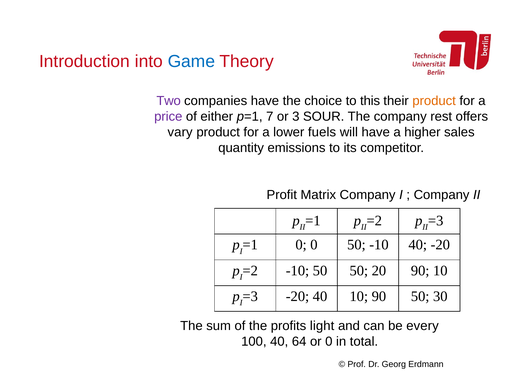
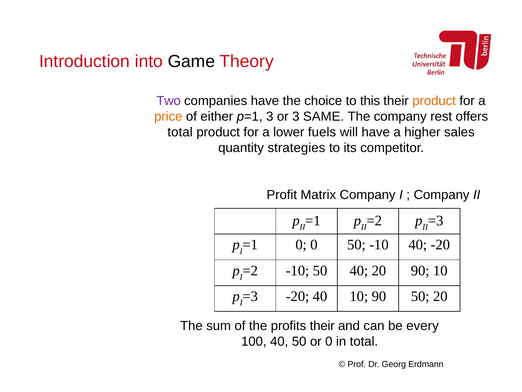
Game colour: blue -> black
price colour: purple -> orange
p=1 7: 7 -> 3
SOUR: SOUR -> SAME
vary at (180, 132): vary -> total
emissions: emissions -> strategies
50 50: 50 -> 40
50 30: 30 -> 20
profits light: light -> their
40 64: 64 -> 50
